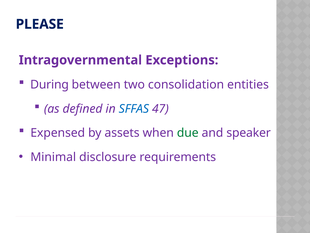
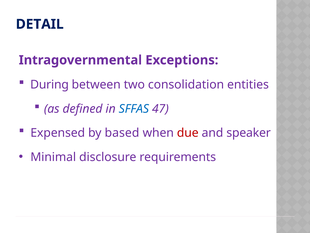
PLEASE: PLEASE -> DETAIL
assets: assets -> based
due colour: green -> red
